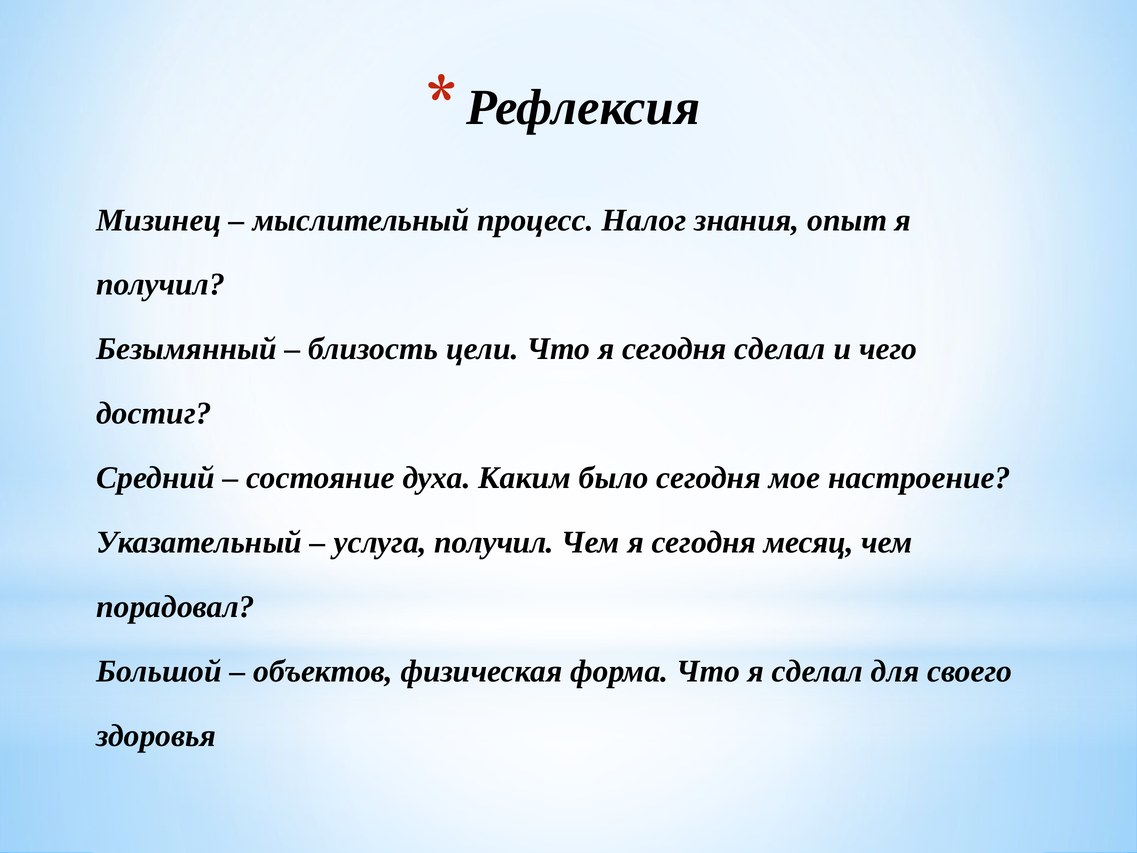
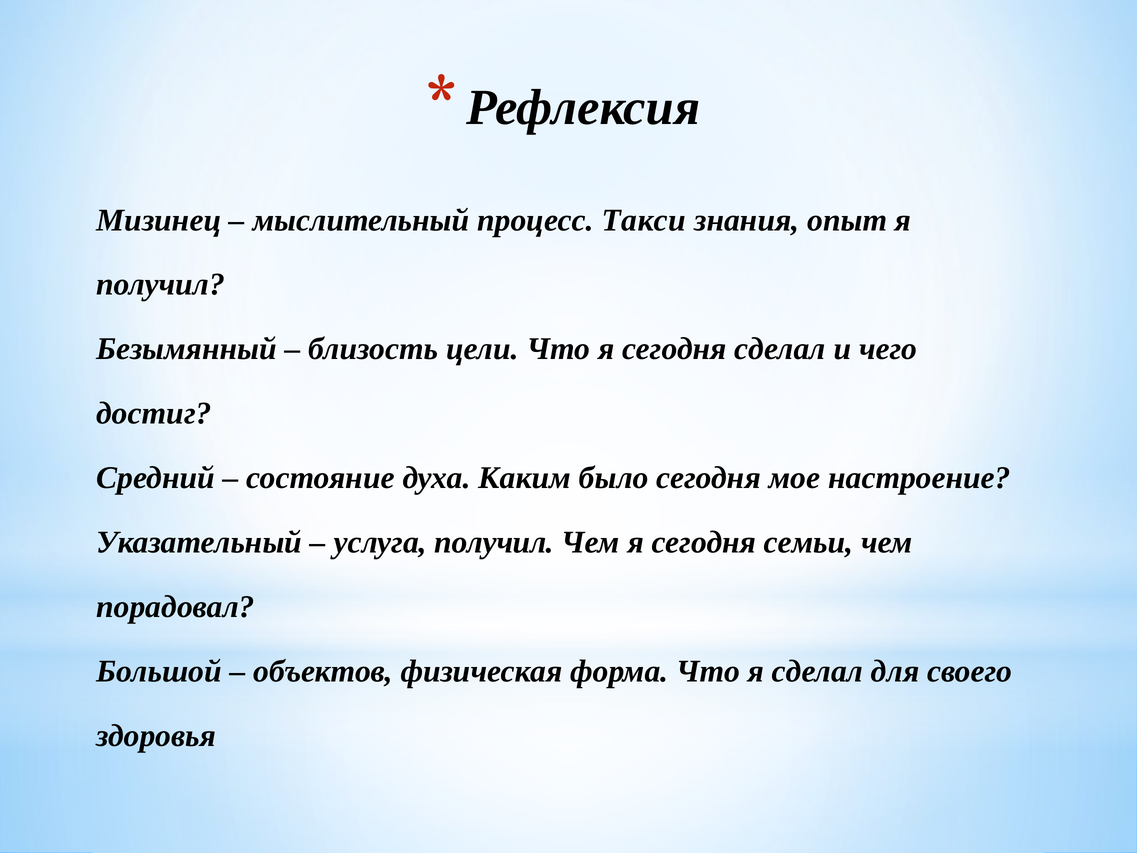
Налог: Налог -> Такси
месяц: месяц -> семьи
